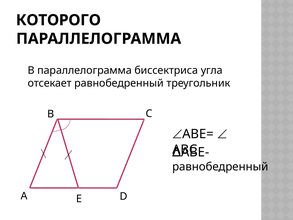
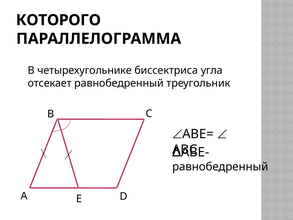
В параллелограмма: параллелограмма -> четырехугольнике
